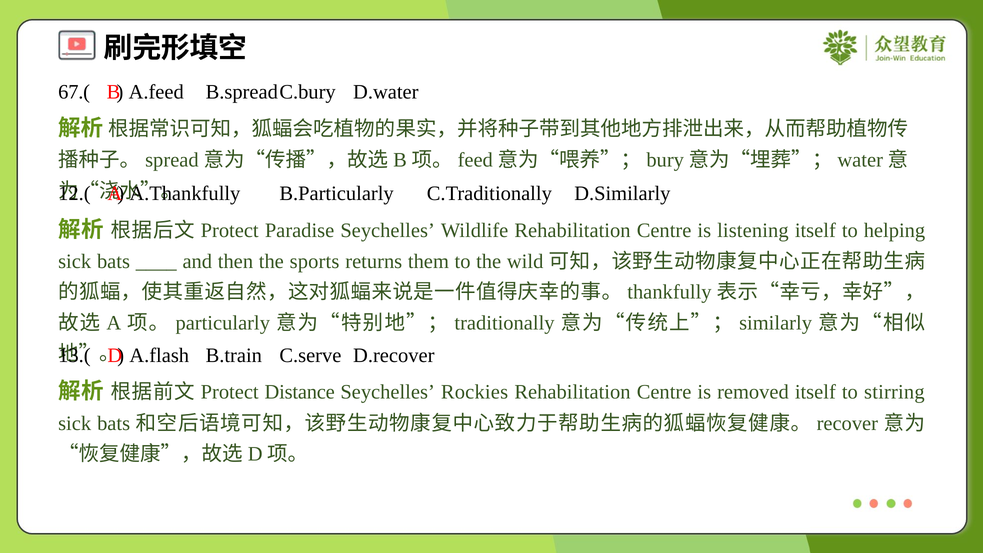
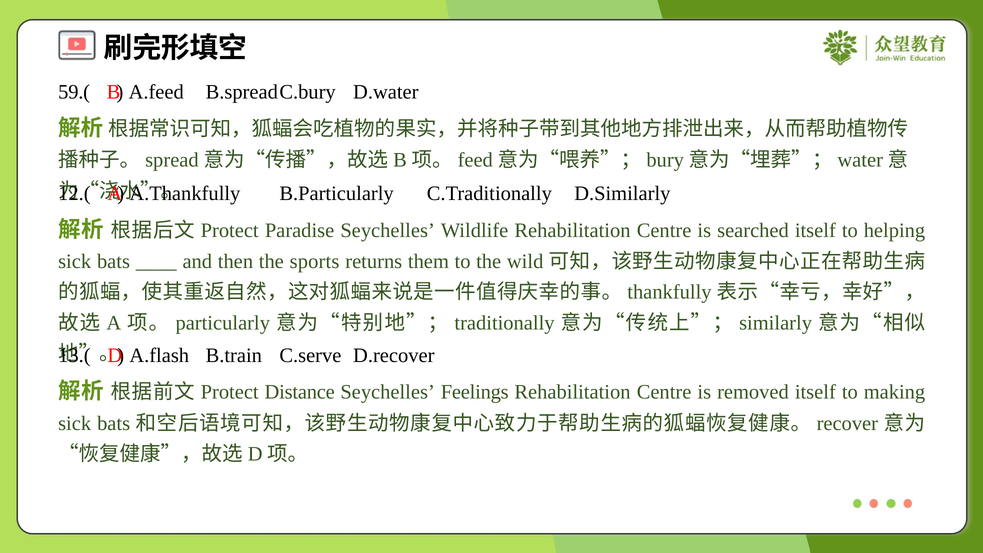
67.(: 67.( -> 59.(
listening: listening -> searched
Rockies: Rockies -> Feelings
stirring: stirring -> making
